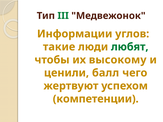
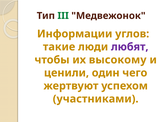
любят colour: green -> purple
балл: балл -> один
компетенции: компетенции -> участниками
